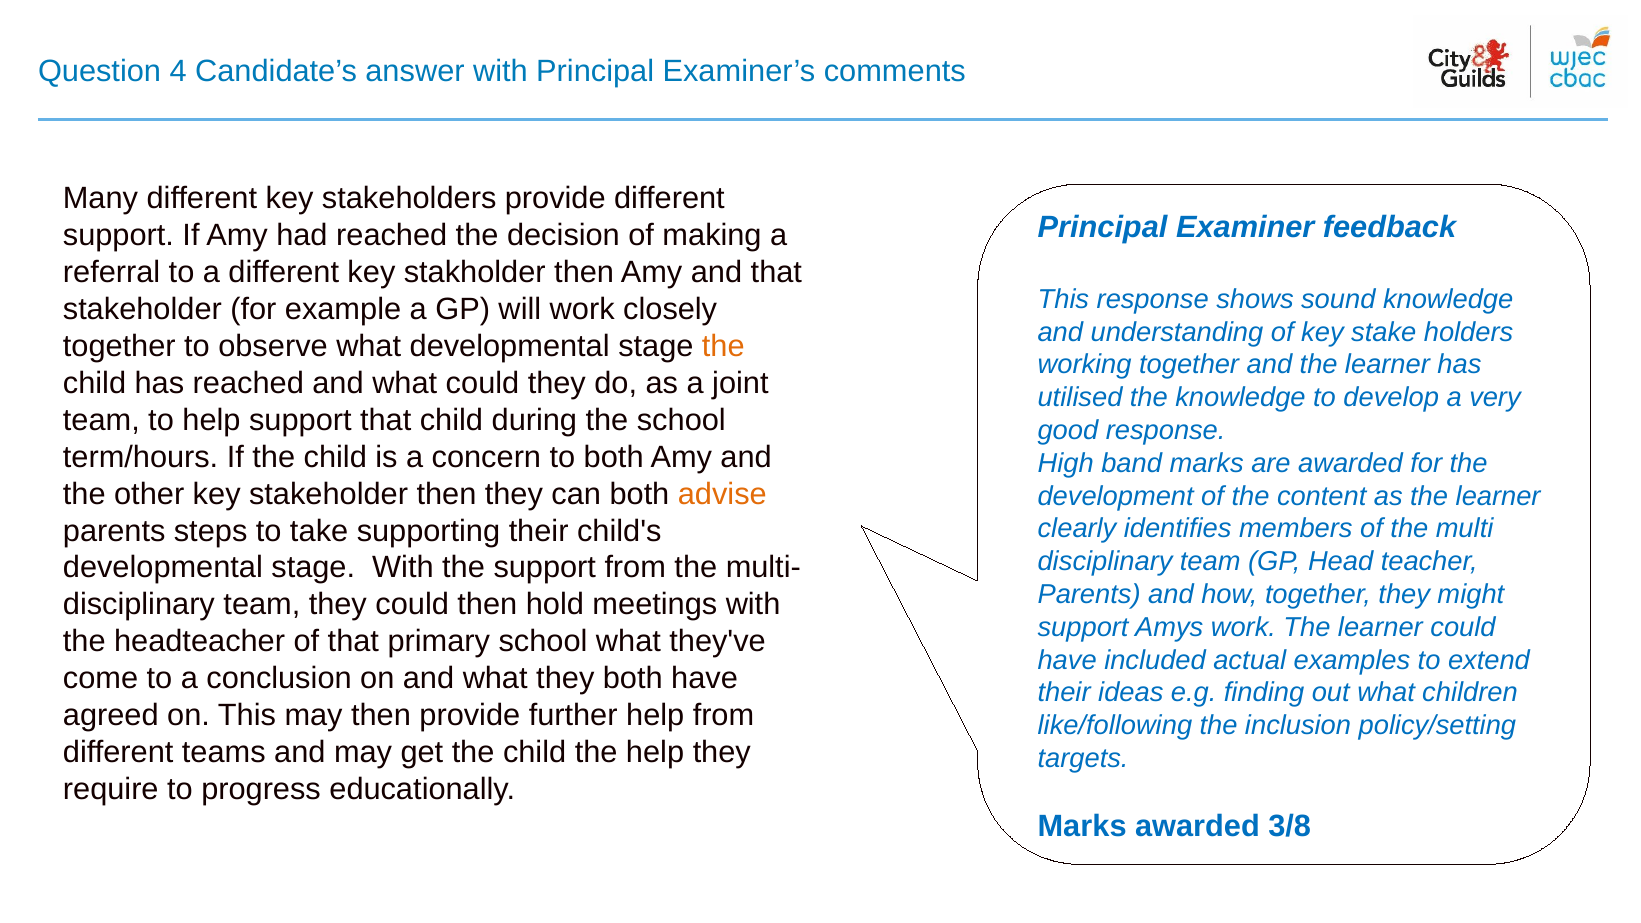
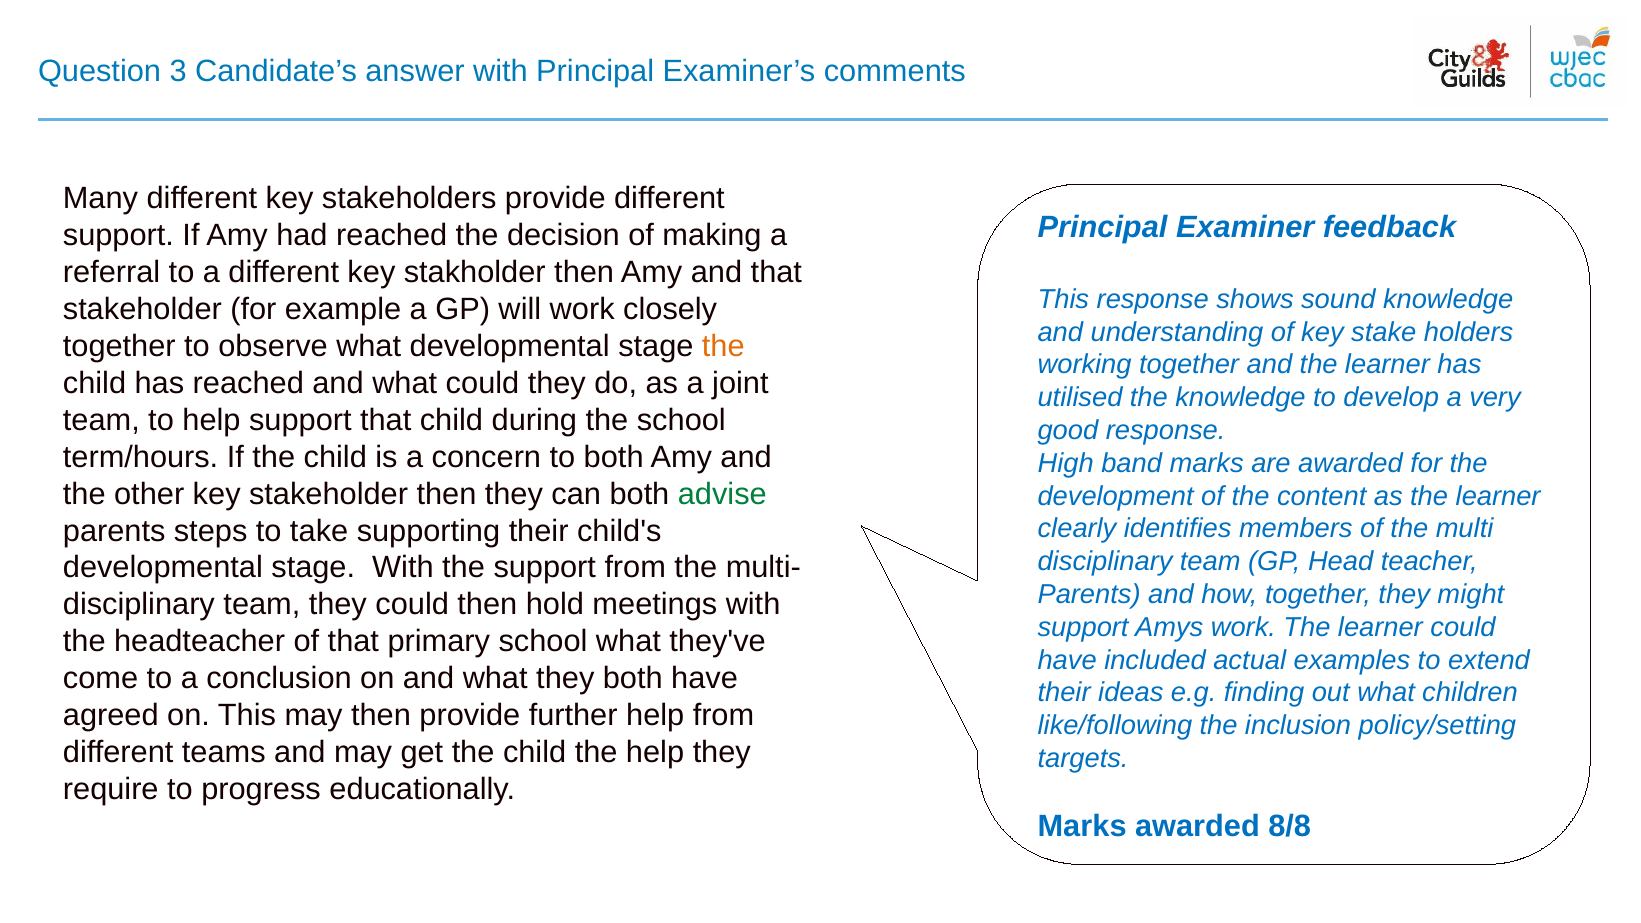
4: 4 -> 3
advise colour: orange -> green
3/8: 3/8 -> 8/8
